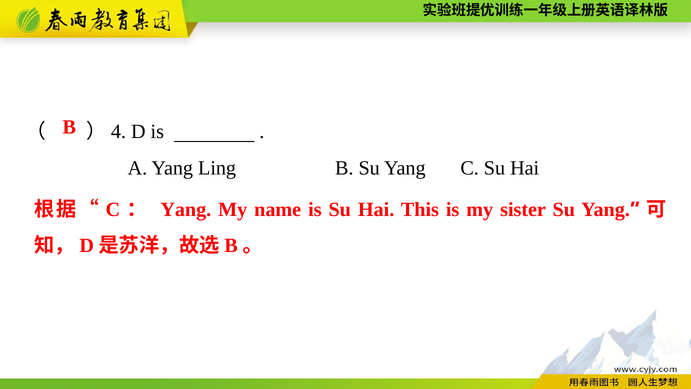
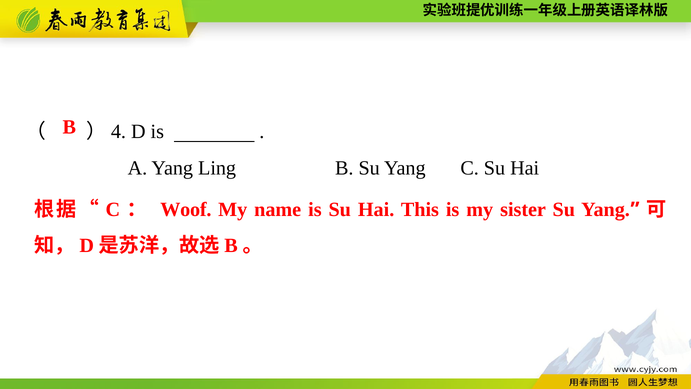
Yang at (186, 209): Yang -> Woof
